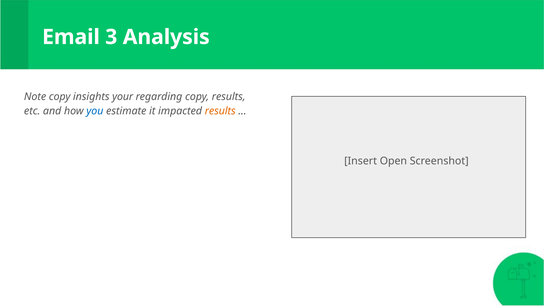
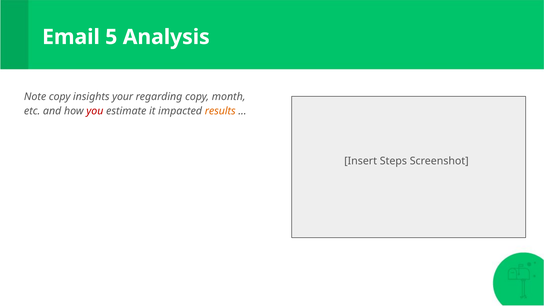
3: 3 -> 5
copy results: results -> month
you colour: blue -> red
Open: Open -> Steps
